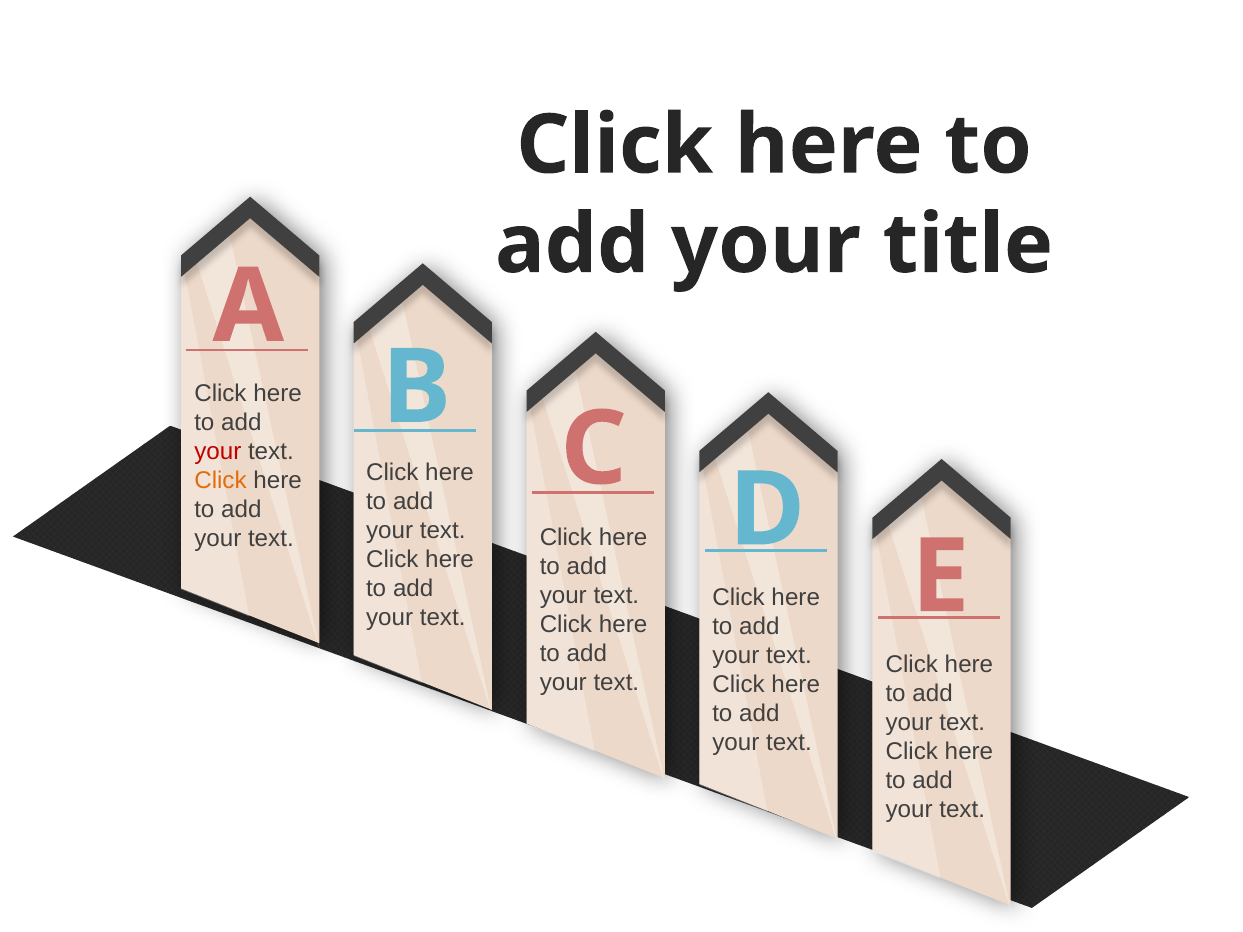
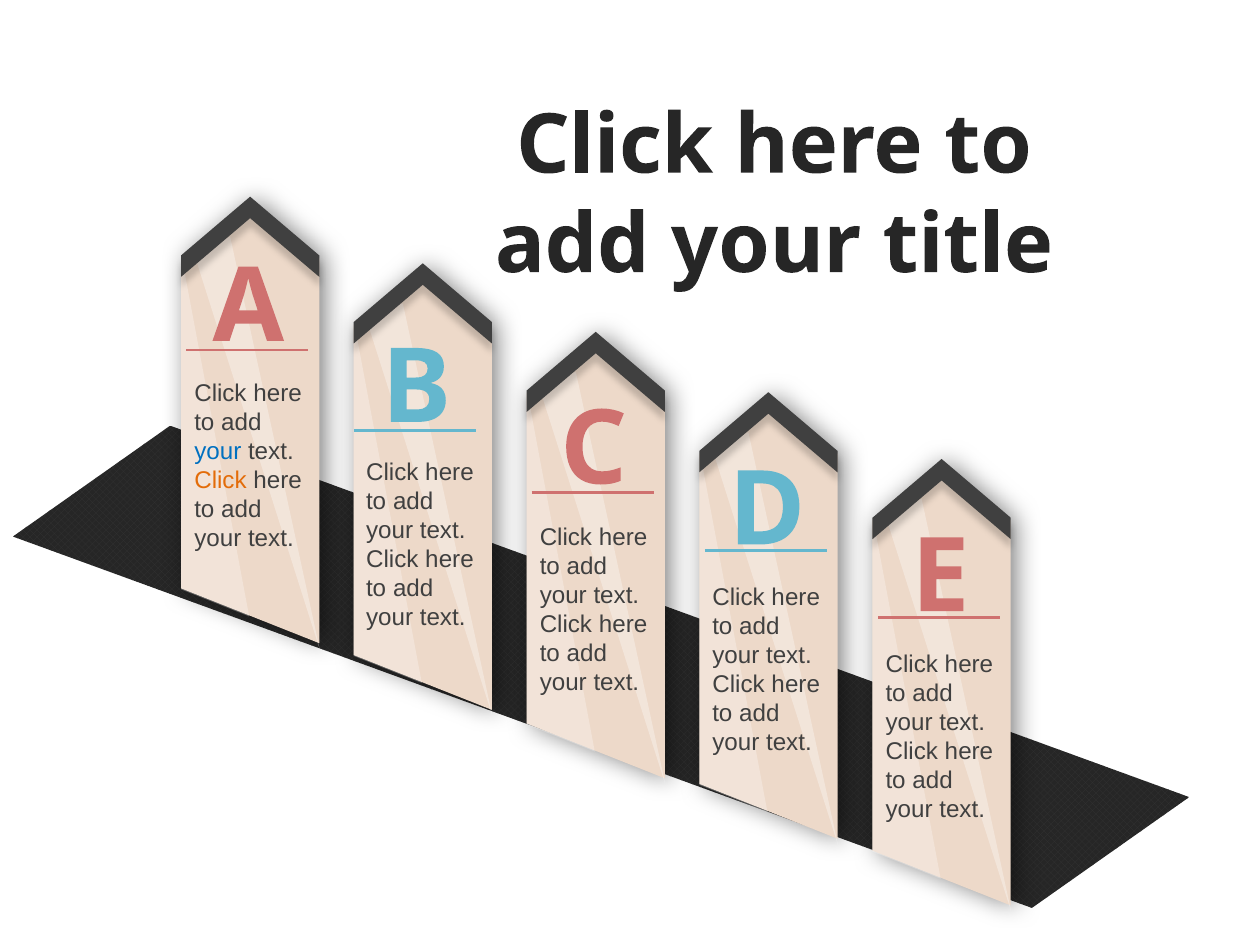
your at (218, 452) colour: red -> blue
